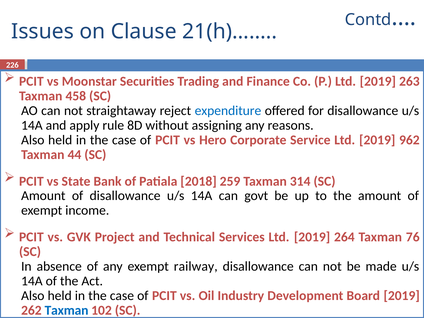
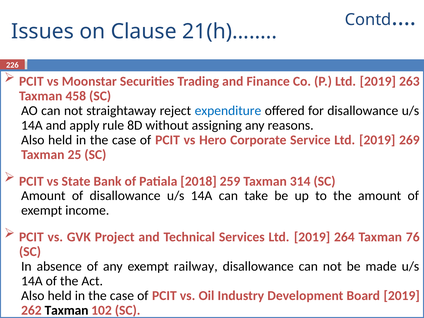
962: 962 -> 269
44: 44 -> 25
govt: govt -> take
Taxman at (67, 310) colour: blue -> black
